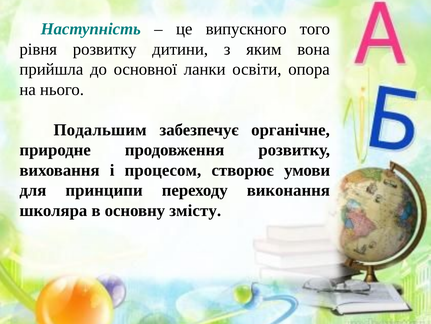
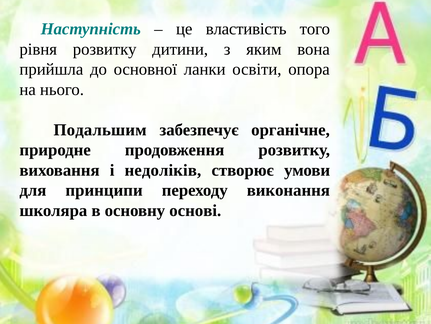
випускного: випускного -> властивість
процесом: процесом -> недоліків
змісту: змісту -> основі
